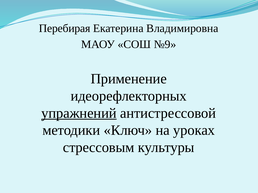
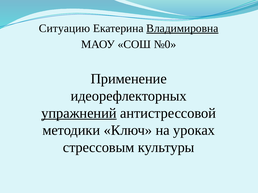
Перебирая: Перебирая -> Ситуацию
Владимировна underline: none -> present
№9: №9 -> №0
